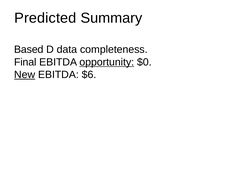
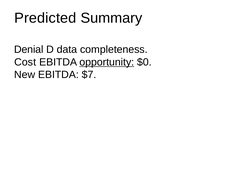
Based: Based -> Denial
Final: Final -> Cost
New underline: present -> none
$6: $6 -> $7
